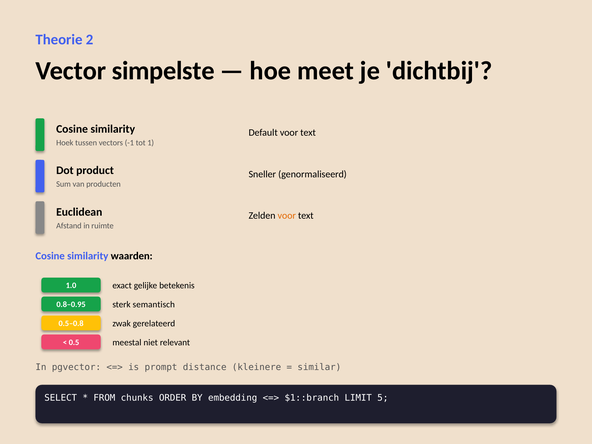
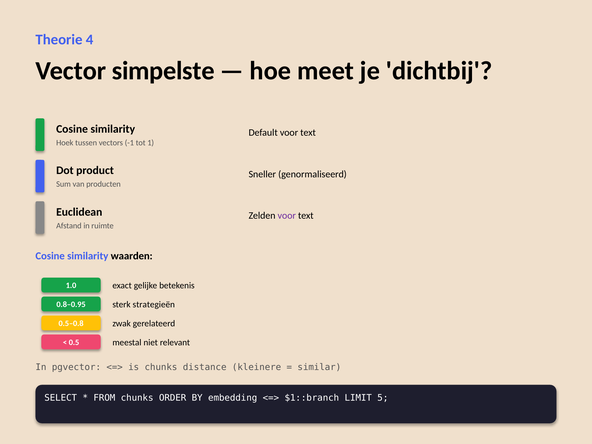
2: 2 -> 4
voor at (287, 216) colour: orange -> purple
semantisch: semantisch -> strategieën
is prompt: prompt -> chunks
